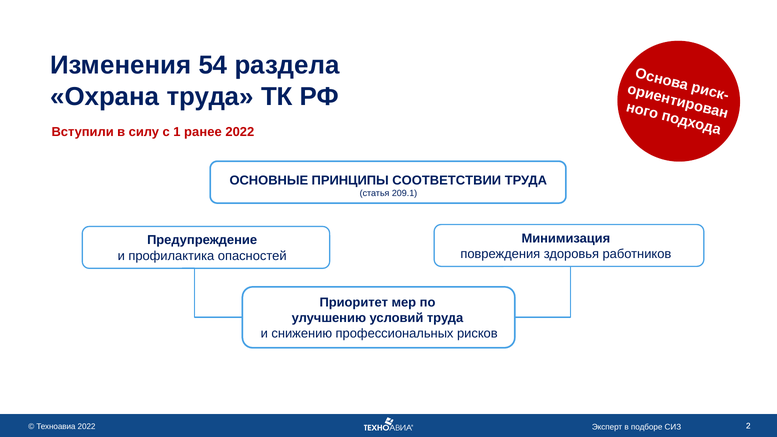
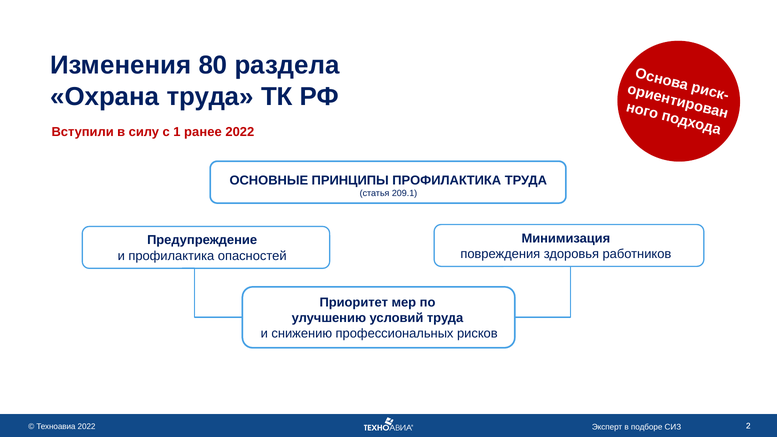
54: 54 -> 80
ПРИНЦИПЫ СООТВЕТСТВИИ: СООТВЕТСТВИИ -> ПРОФИЛАКТИКА
